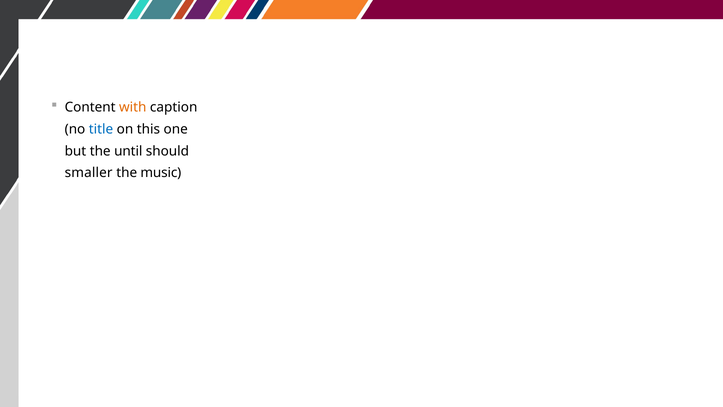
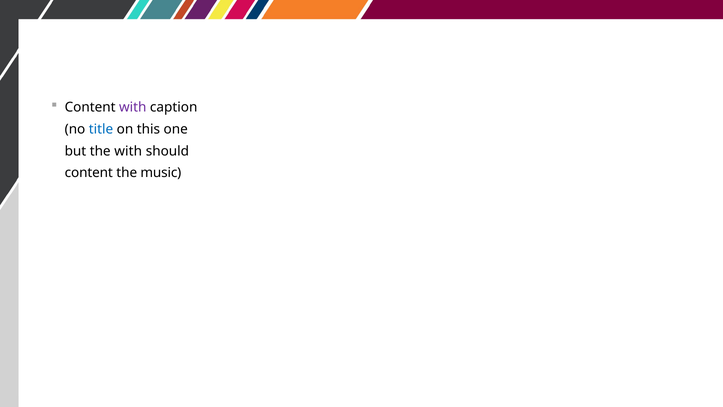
with at (133, 107) colour: orange -> purple
the until: until -> with
smaller at (89, 173): smaller -> content
